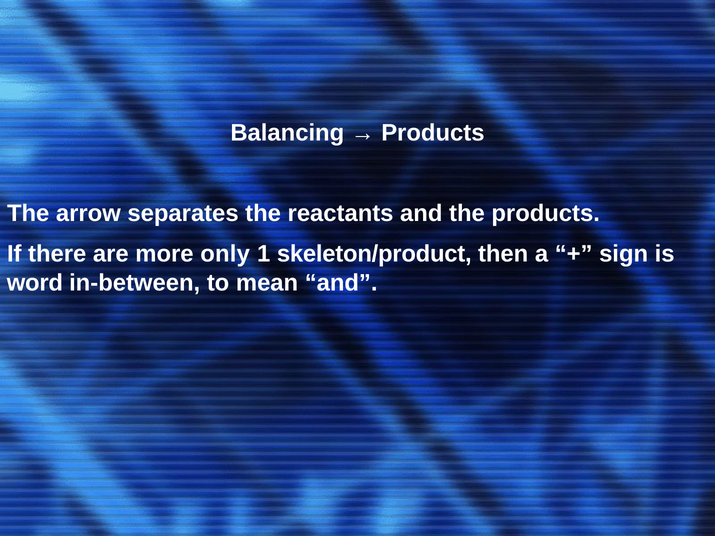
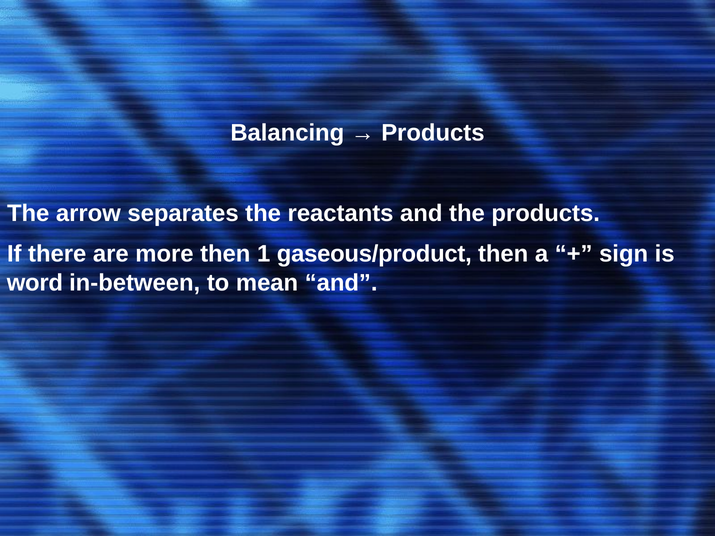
more only: only -> then
skeleton/product: skeleton/product -> gaseous/product
